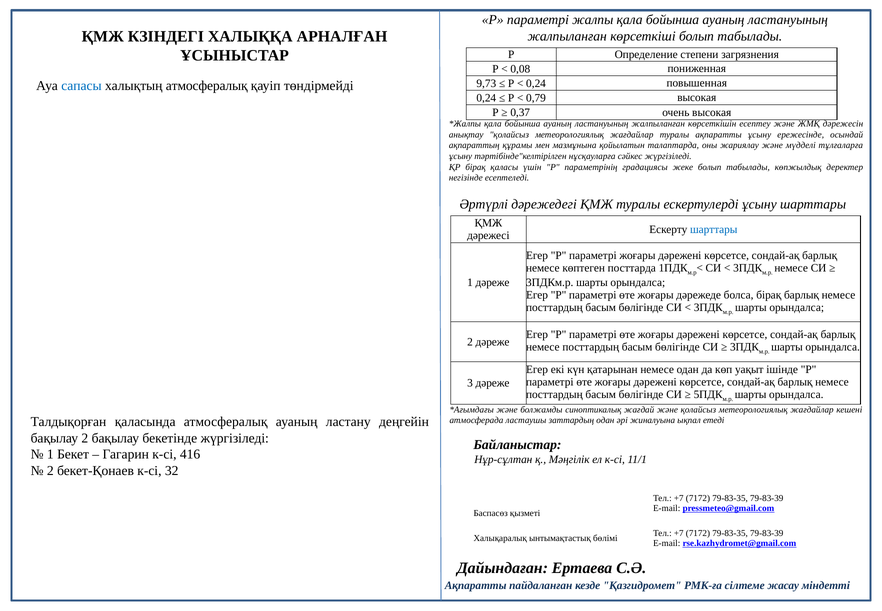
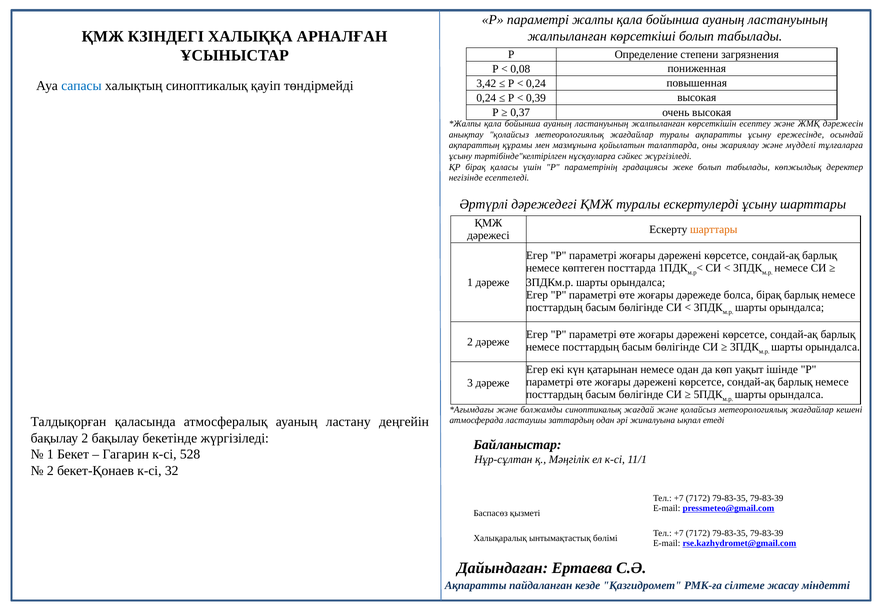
9,73: 9,73 -> 3,42
халықтың атмосфералық: атмосфералық -> синоптикалық
0,79: 0,79 -> 0,39
шарттары at (714, 229) colour: blue -> orange
416: 416 -> 528
